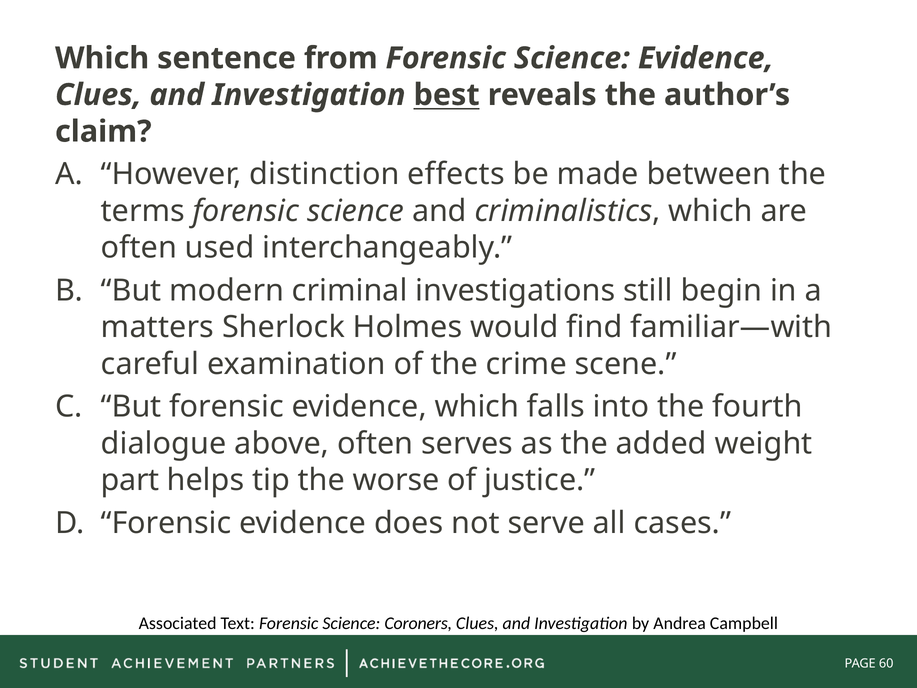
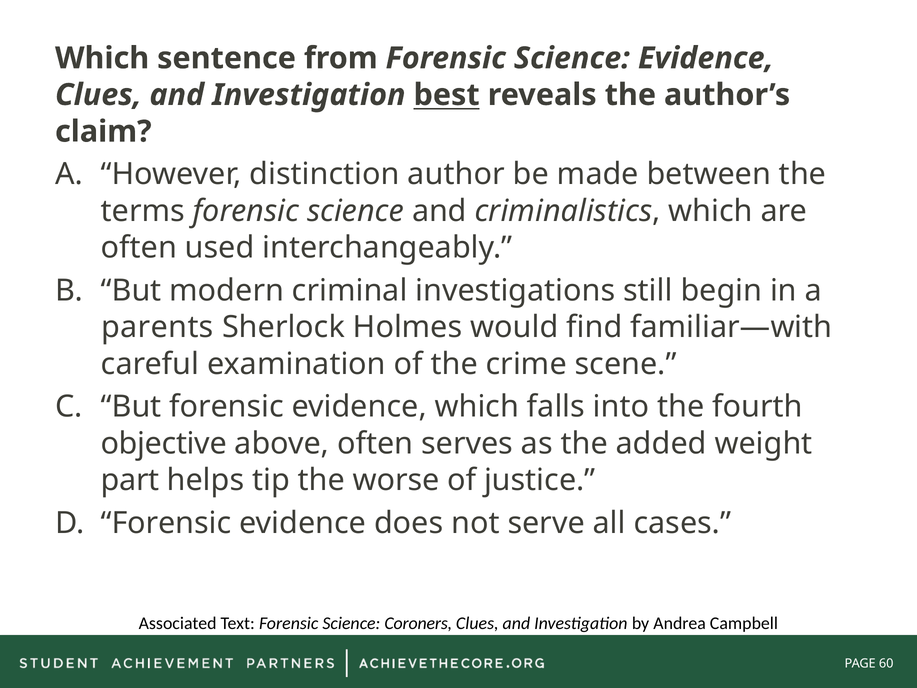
effects: effects -> author
matters: matters -> parents
dialogue: dialogue -> objective
